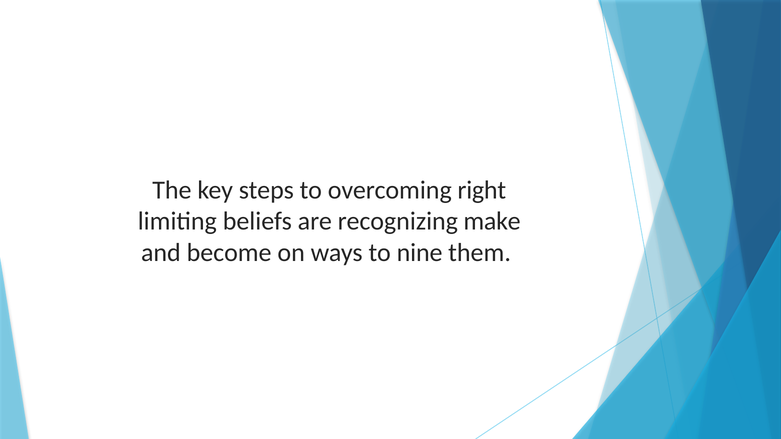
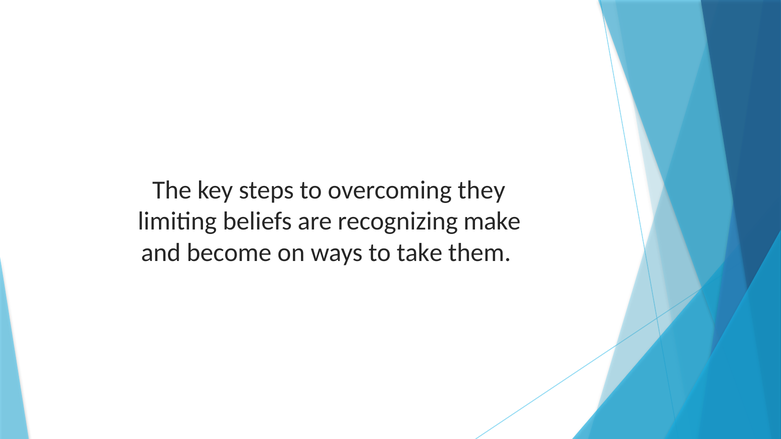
right: right -> they
nine: nine -> take
